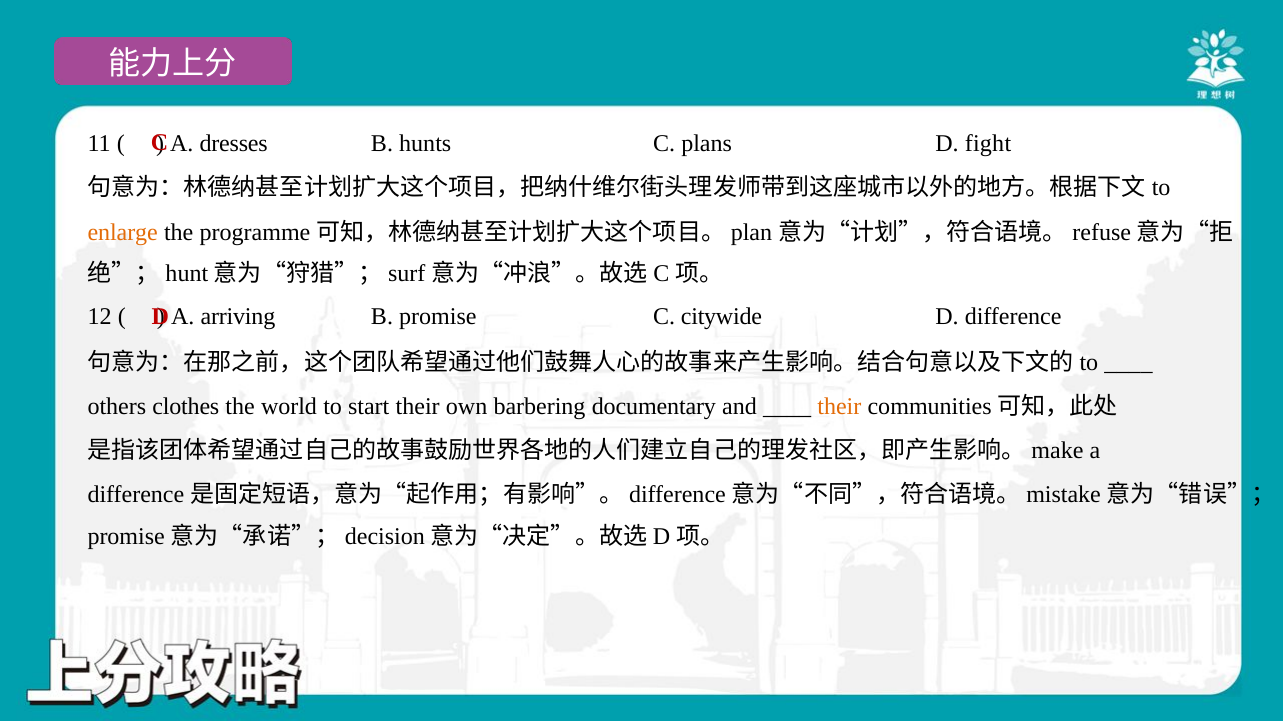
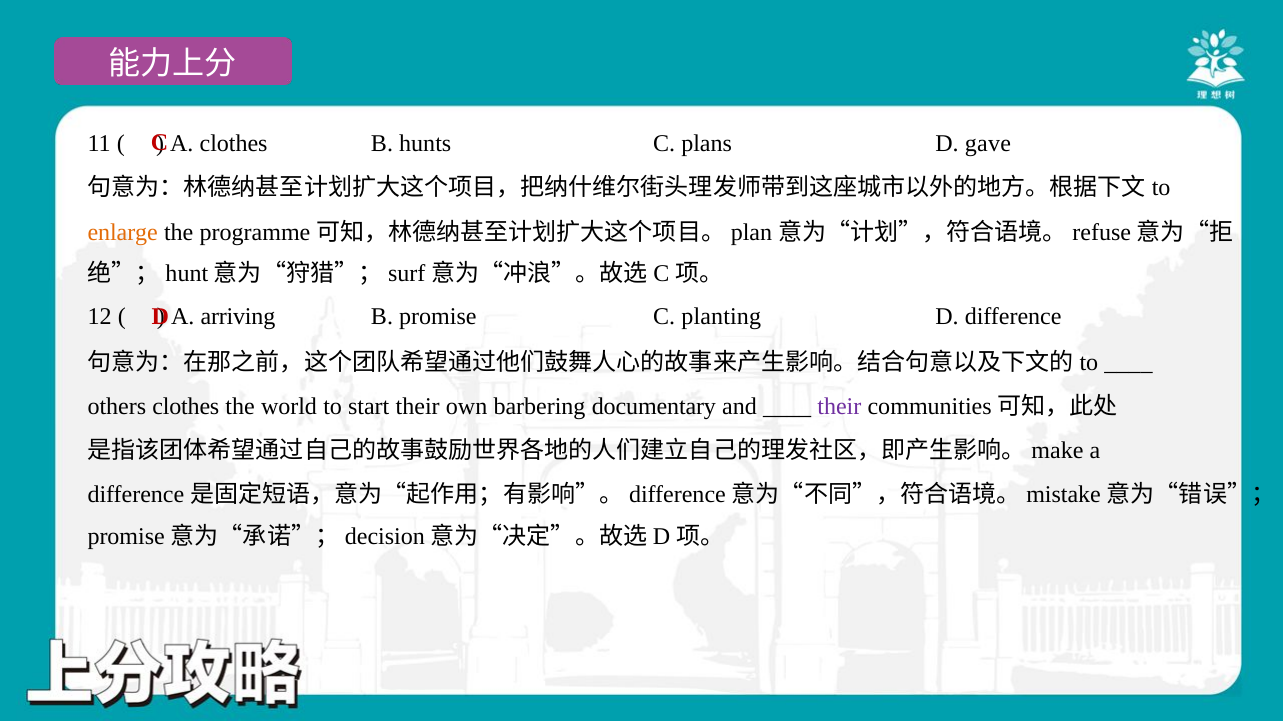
A dresses: dresses -> clothes
fight: fight -> gave
citywide: citywide -> planting
their at (839, 407) colour: orange -> purple
